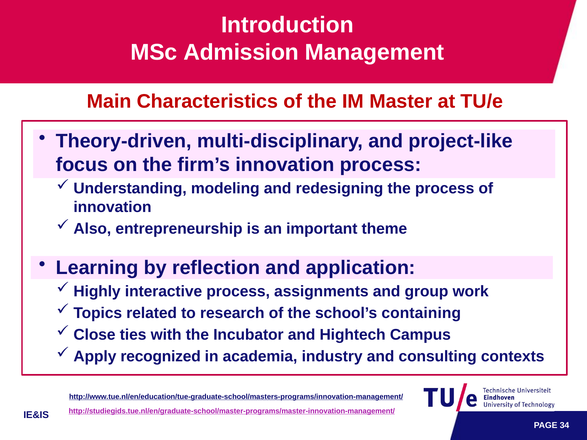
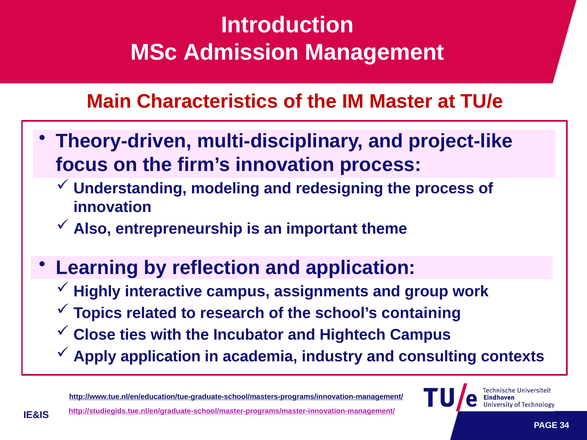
interactive process: process -> campus
Apply recognized: recognized -> application
